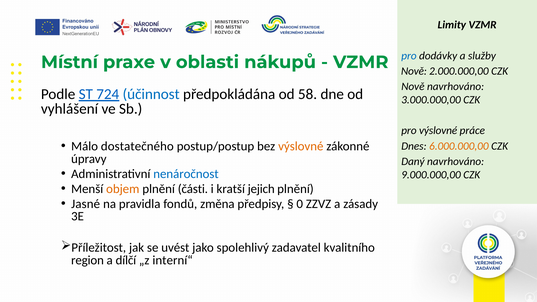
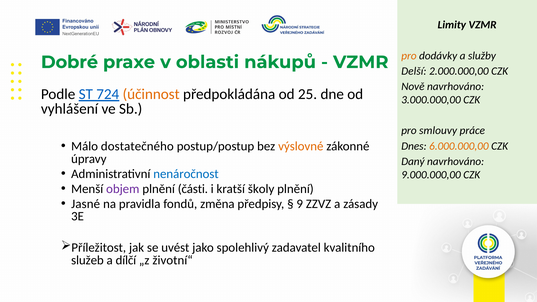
pro at (409, 56) colour: blue -> orange
Místní: Místní -> Dobré
Nově at (414, 71): Nově -> Delší
účinnost colour: blue -> orange
58: 58 -> 25
pro výslovné: výslovné -> smlouvy
objem colour: orange -> purple
jejich: jejich -> školy
0: 0 -> 9
region: region -> služeb
interní“: interní“ -> životní“
